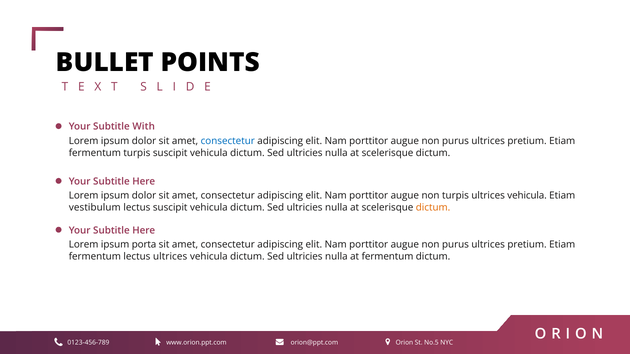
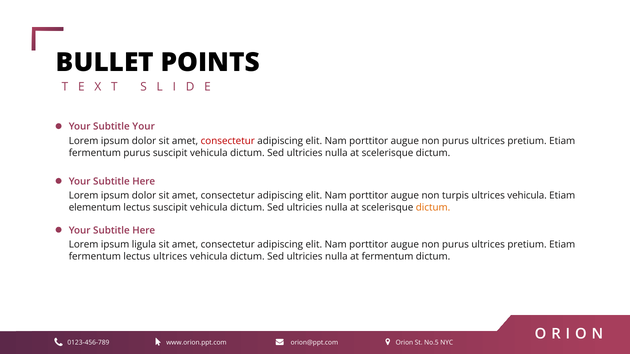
Subtitle With: With -> Your
consectetur at (228, 141) colour: blue -> red
fermentum turpis: turpis -> purus
vestibulum: vestibulum -> elementum
porta: porta -> ligula
